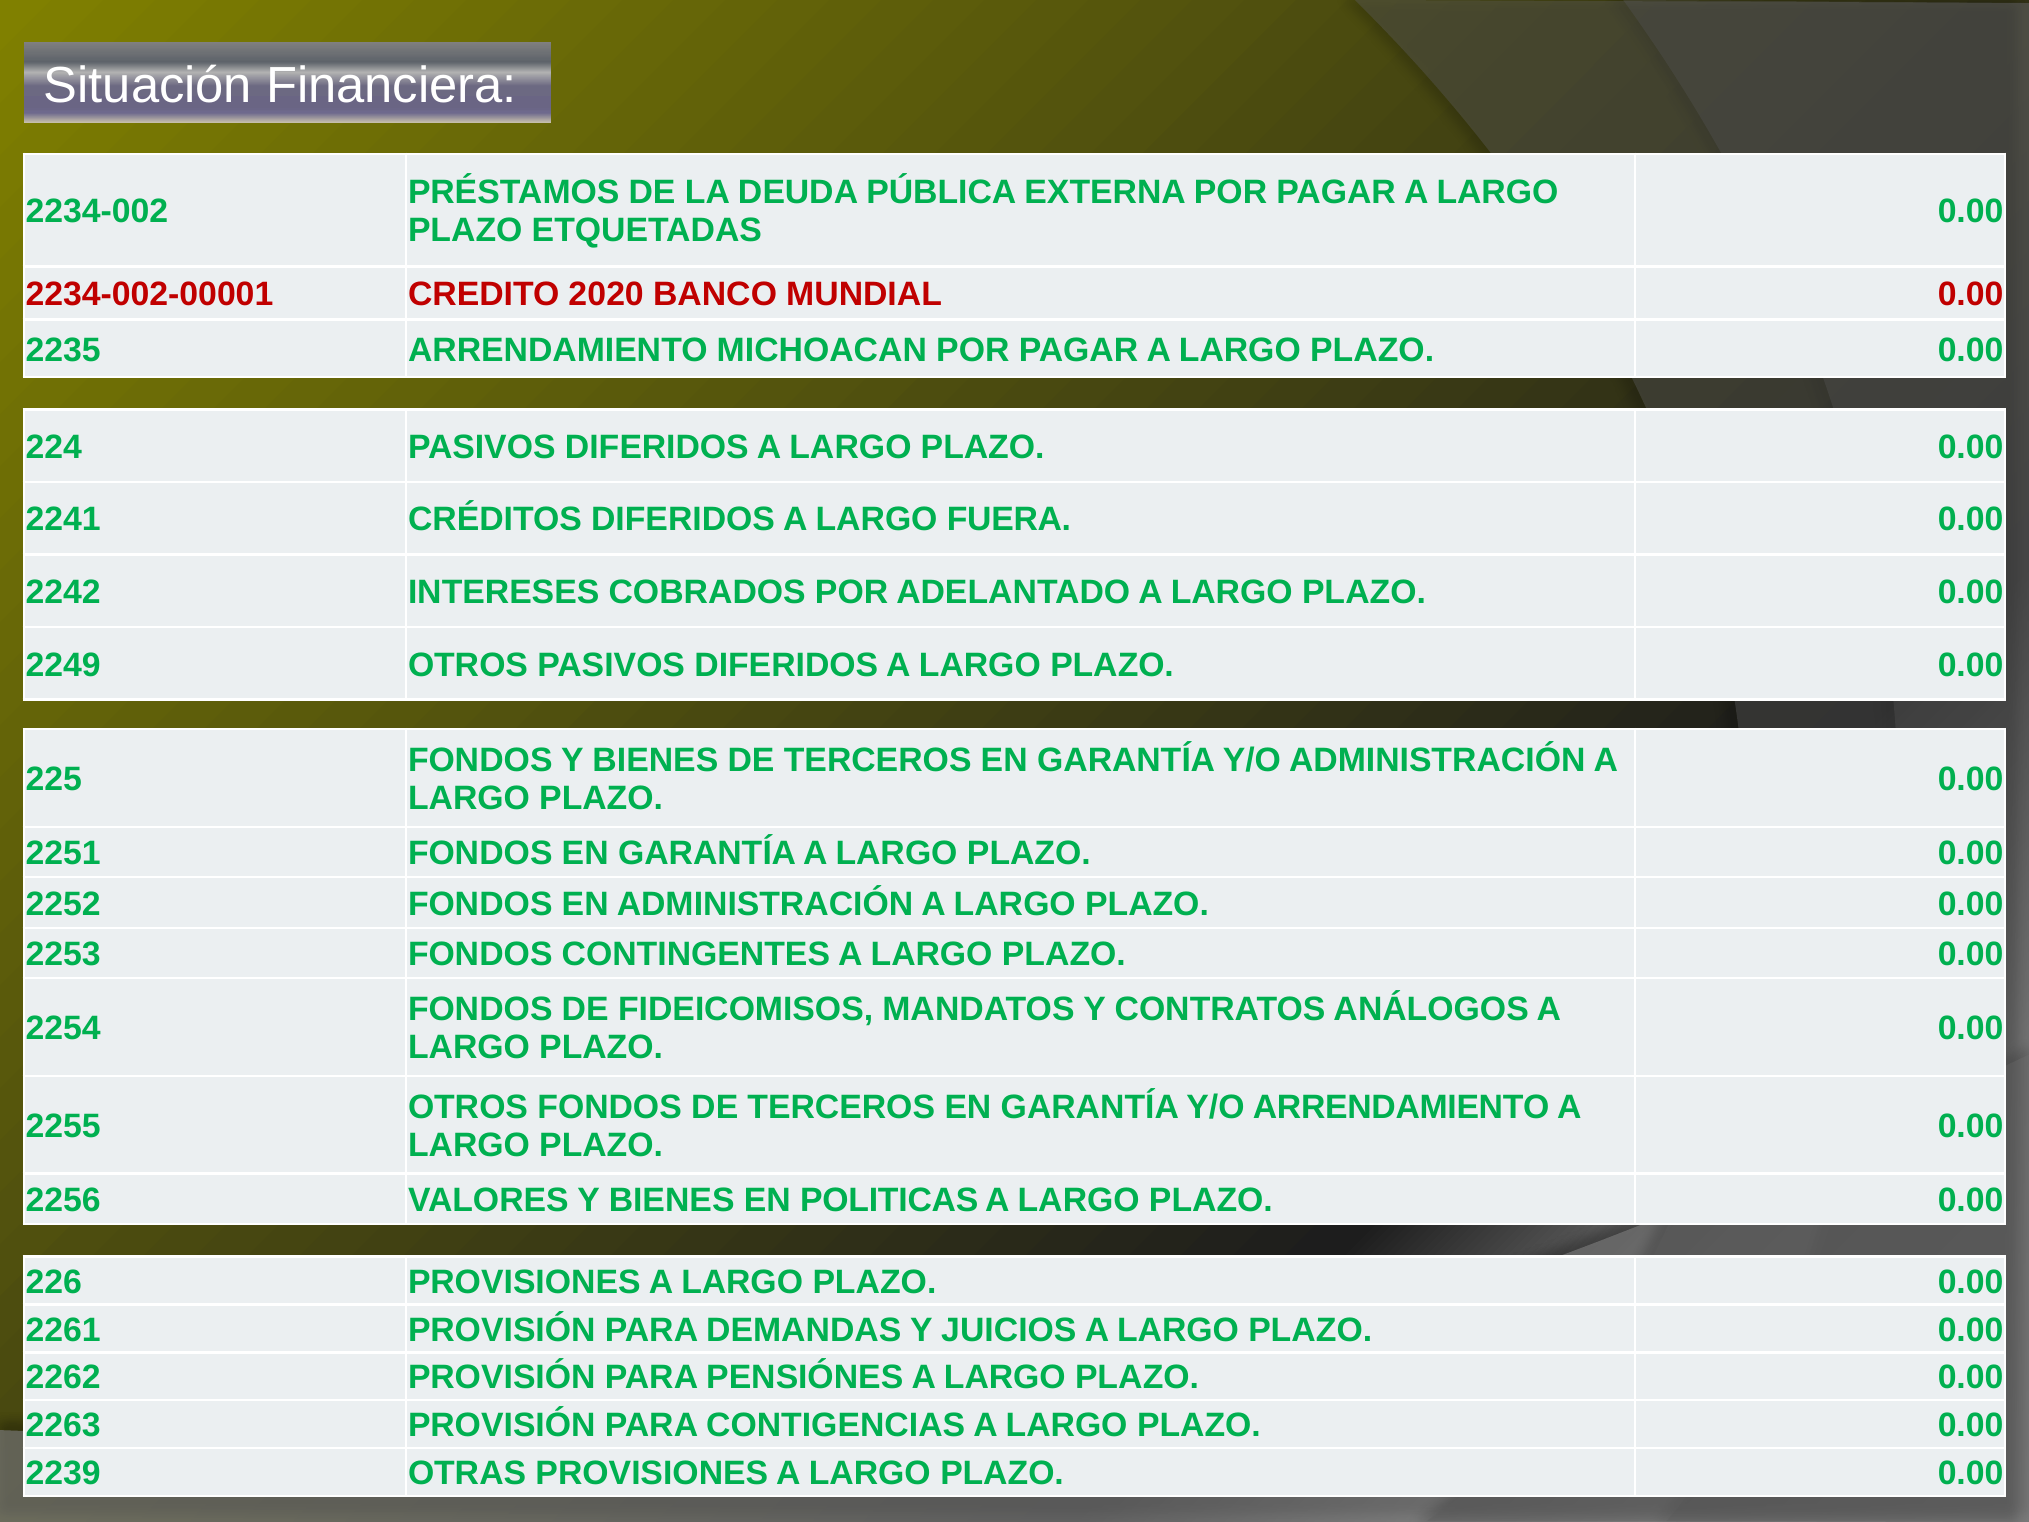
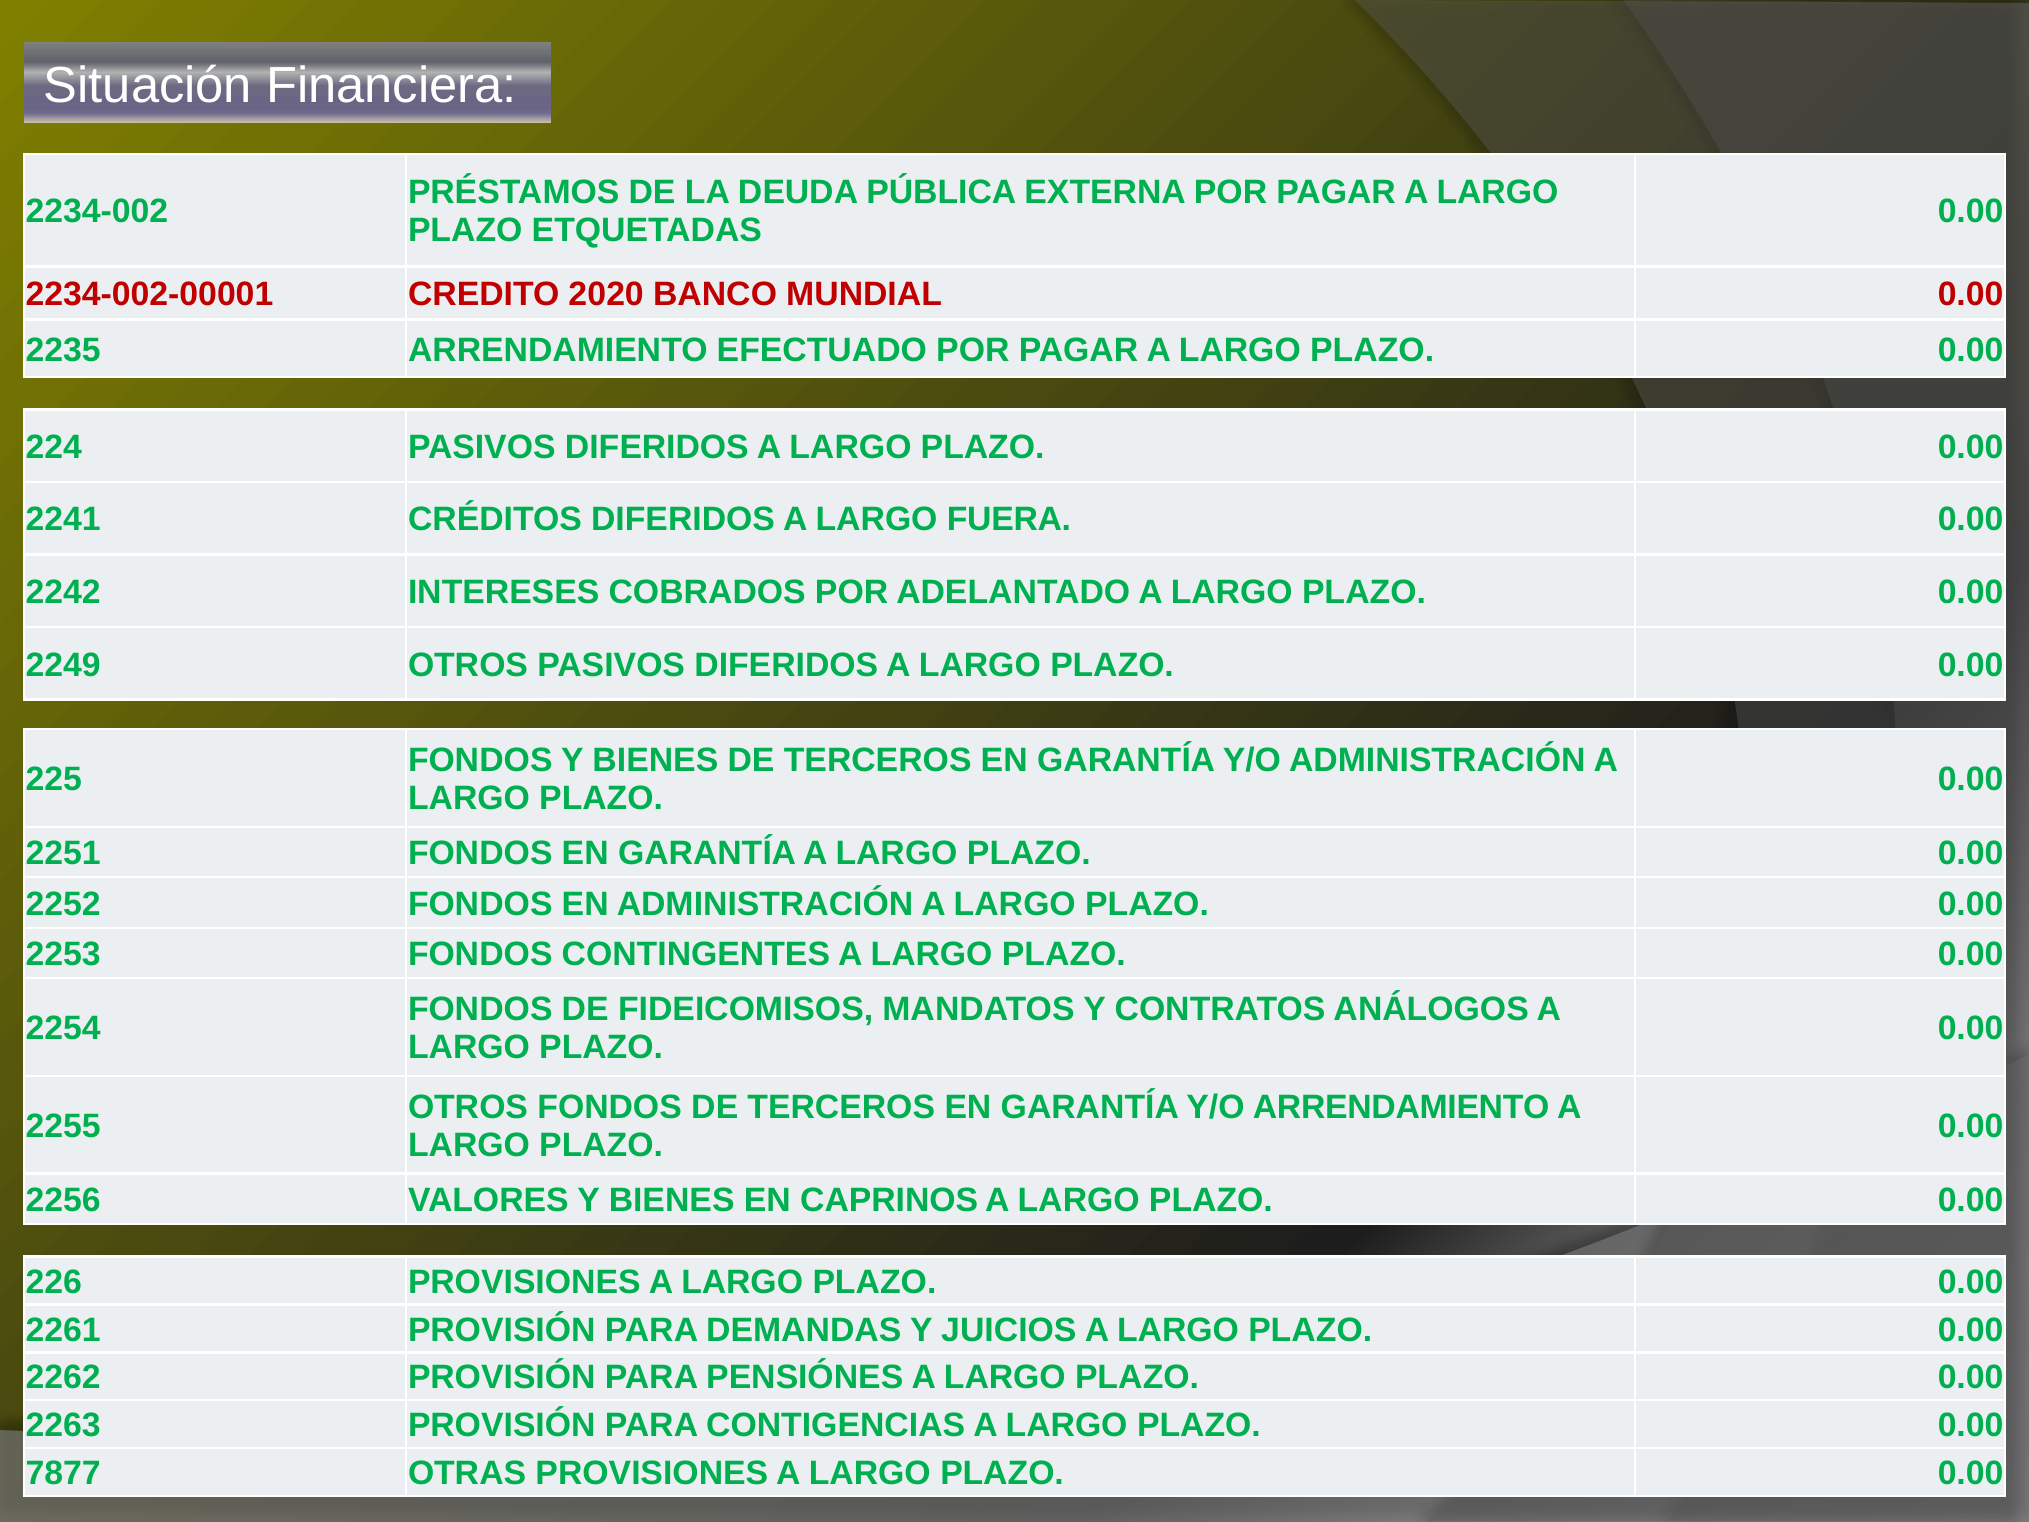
MICHOACAN: MICHOACAN -> EFECTUADO
POLITICAS: POLITICAS -> CAPRINOS
2239: 2239 -> 7877
